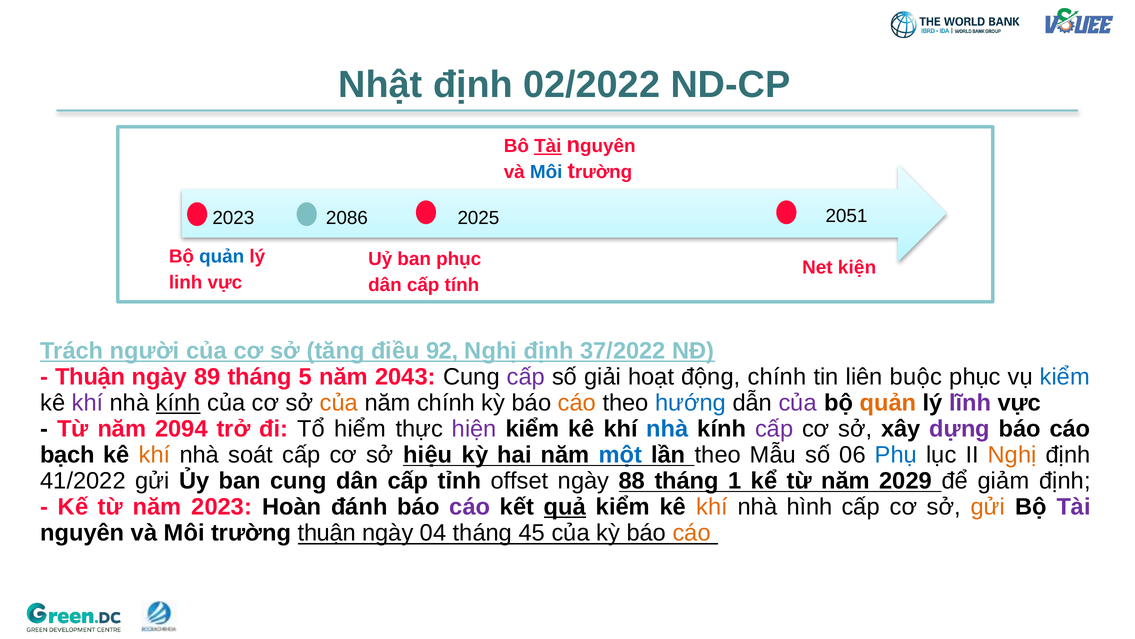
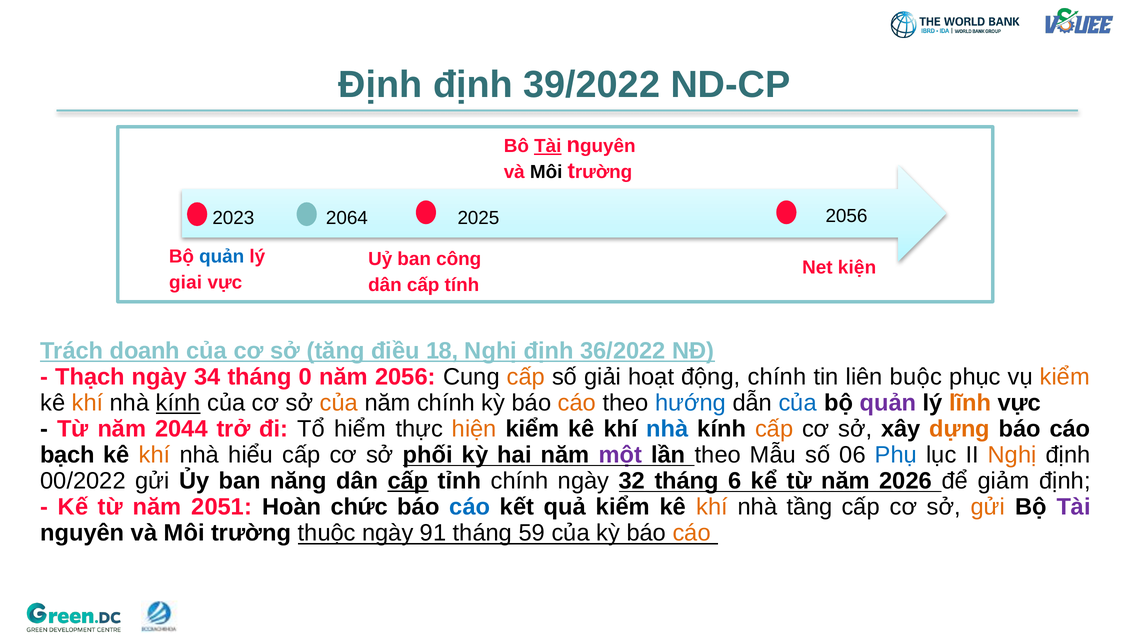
Nhật at (381, 85): Nhật -> Định
02/2022: 02/2022 -> 39/2022
Môi at (546, 172) colour: blue -> black
2051 at (846, 216): 2051 -> 2056
2086: 2086 -> 2064
ban phục: phục -> công
linh: linh -> giai
người: người -> doanh
92: 92 -> 18
37/2022: 37/2022 -> 36/2022
Thuận at (90, 377): Thuận -> Thạch
89: 89 -> 34
5: 5 -> 0
năm 2043: 2043 -> 2056
cấp at (526, 377) colour: purple -> orange
kiểm at (1065, 377) colour: blue -> orange
khí at (88, 403) colour: purple -> orange
của at (798, 403) colour: purple -> blue
quản at (888, 403) colour: orange -> purple
lĩnh colour: purple -> orange
2094: 2094 -> 2044
hiện colour: purple -> orange
cấp at (774, 429) colour: purple -> orange
dựng colour: purple -> orange
soát: soát -> hiểu
hiệu: hiệu -> phối
một colour: blue -> purple
41/2022: 41/2022 -> 00/2022
ban cung: cung -> năng
cấp at (408, 481) underline: none -> present
tỉnh offset: offset -> chính
88: 88 -> 32
1: 1 -> 6
2029: 2029 -> 2026
năm 2023: 2023 -> 2051
đánh: đánh -> chức
cáo at (470, 507) colour: purple -> blue
quả underline: present -> none
hình: hình -> tầng
trường thuận: thuận -> thuộc
04: 04 -> 91
45: 45 -> 59
